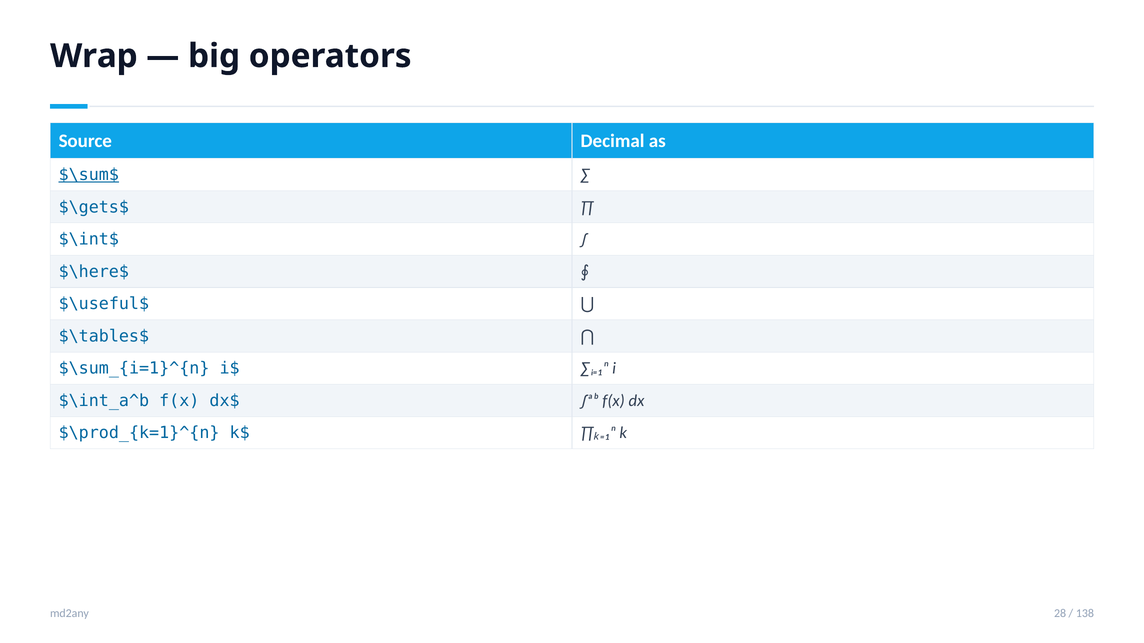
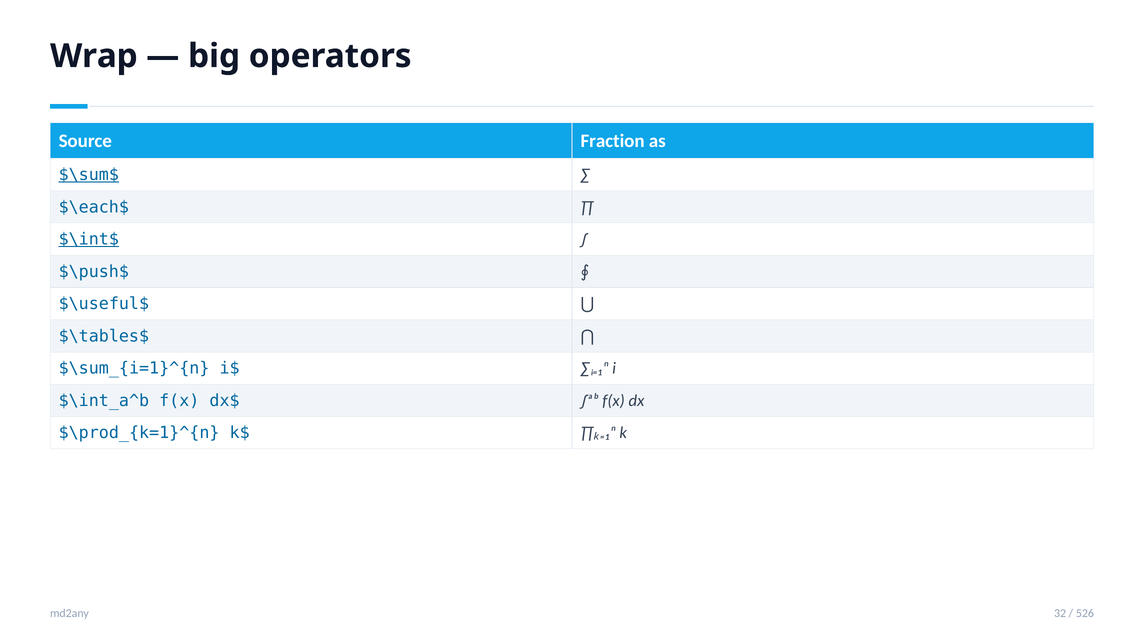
Decimal: Decimal -> Fraction
$\gets$: $\gets$ -> $\each$
$\int$ underline: none -> present
$\here$: $\here$ -> $\push$
28: 28 -> 32
138: 138 -> 526
